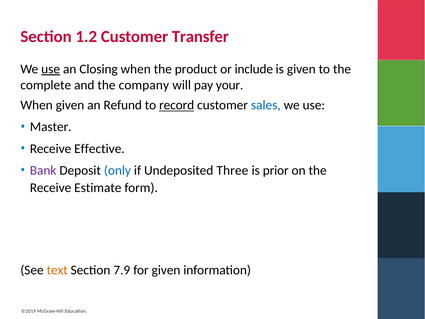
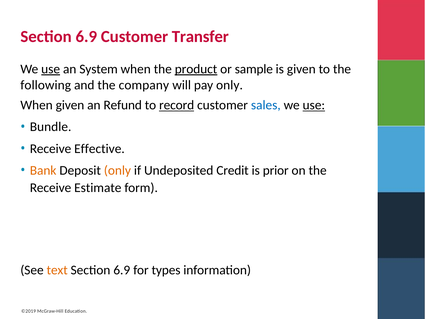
1.2 at (86, 37): 1.2 -> 6.9
Closing: Closing -> System
product underline: none -> present
include: include -> sample
complete: complete -> following
pay your: your -> only
use at (314, 105) underline: none -> present
Master: Master -> Bundle
Bank colour: purple -> orange
only at (117, 170) colour: blue -> orange
Three: Three -> Credit
7.9 at (122, 270): 7.9 -> 6.9
for given: given -> types
